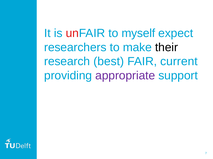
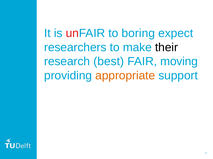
myself: myself -> boring
current: current -> moving
appropriate colour: purple -> orange
